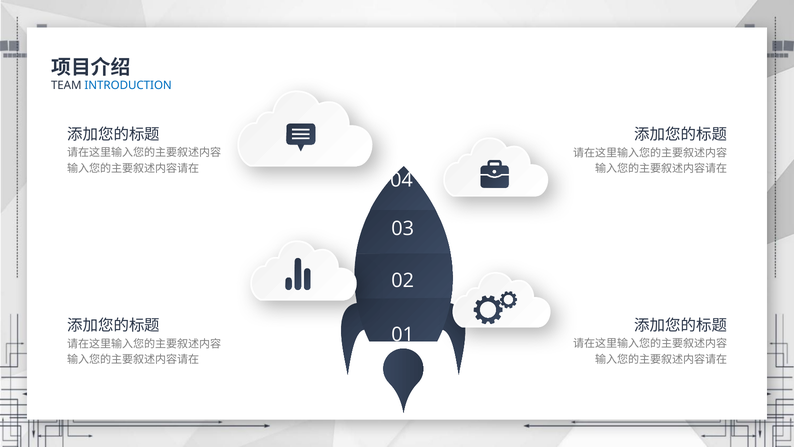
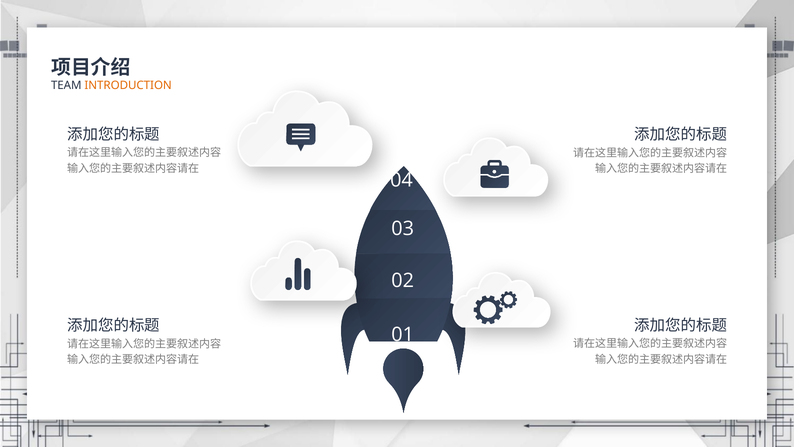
INTRODUCTION colour: blue -> orange
